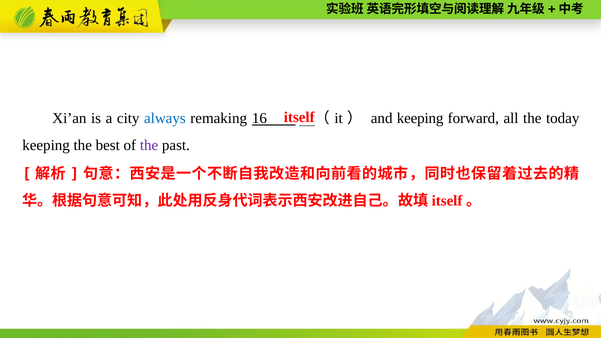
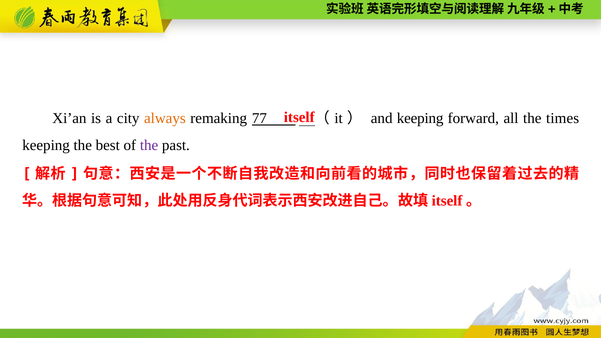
always colour: blue -> orange
16: 16 -> 77
today: today -> times
